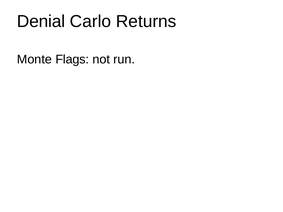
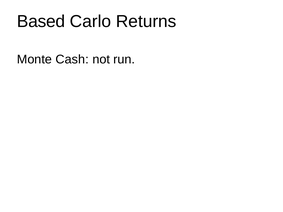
Denial: Denial -> Based
Flags: Flags -> Cash
